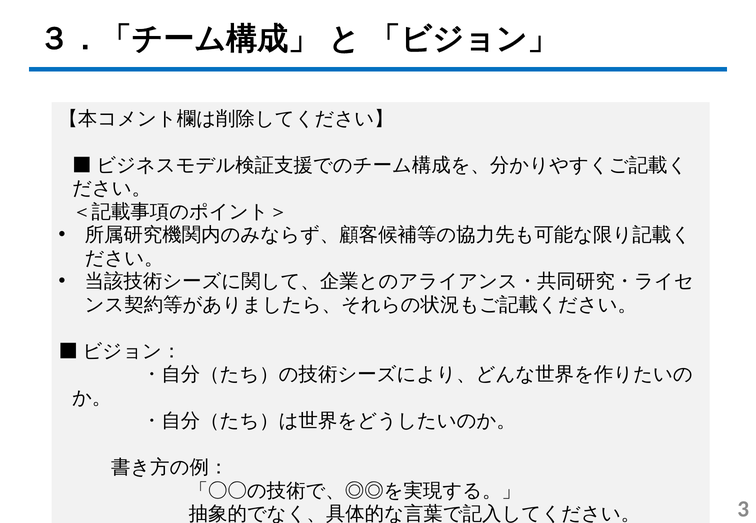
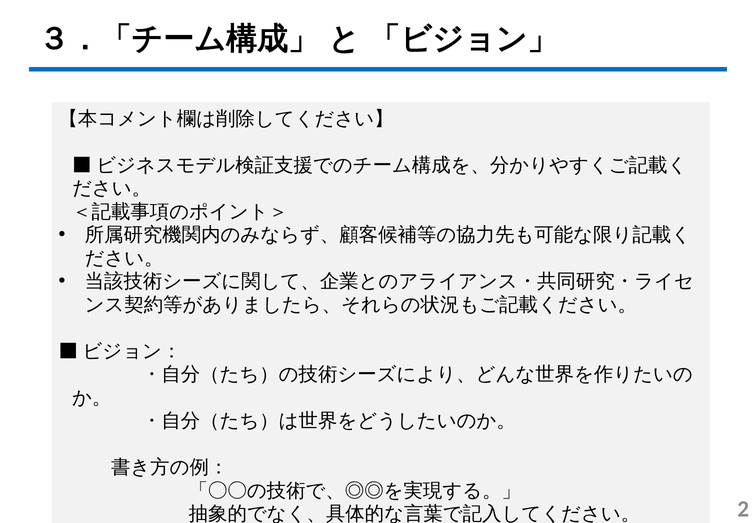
3: 3 -> 2
